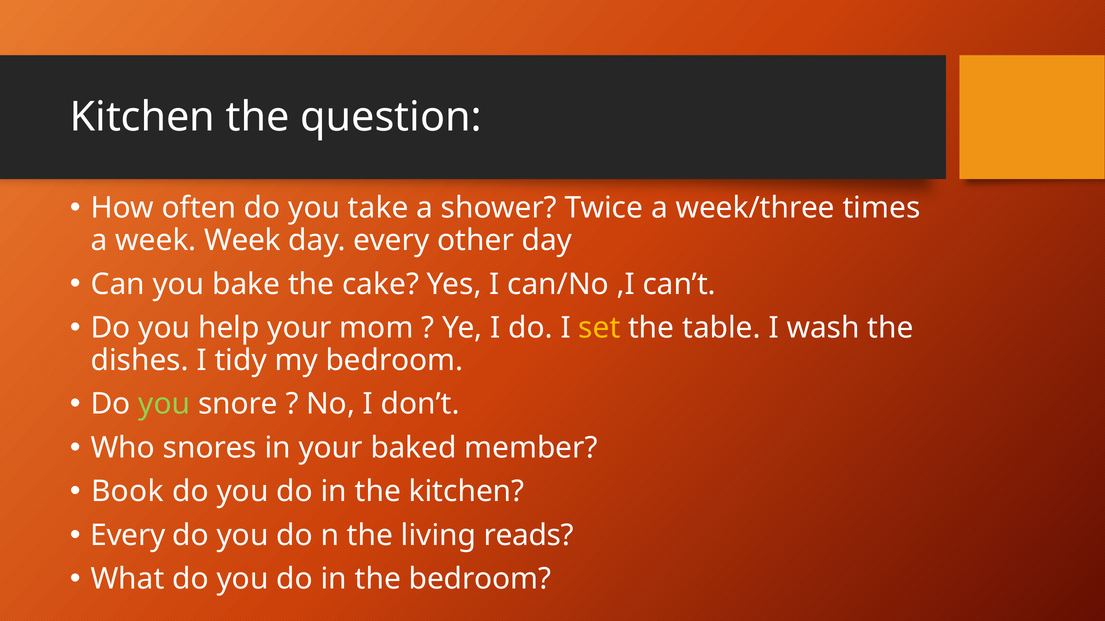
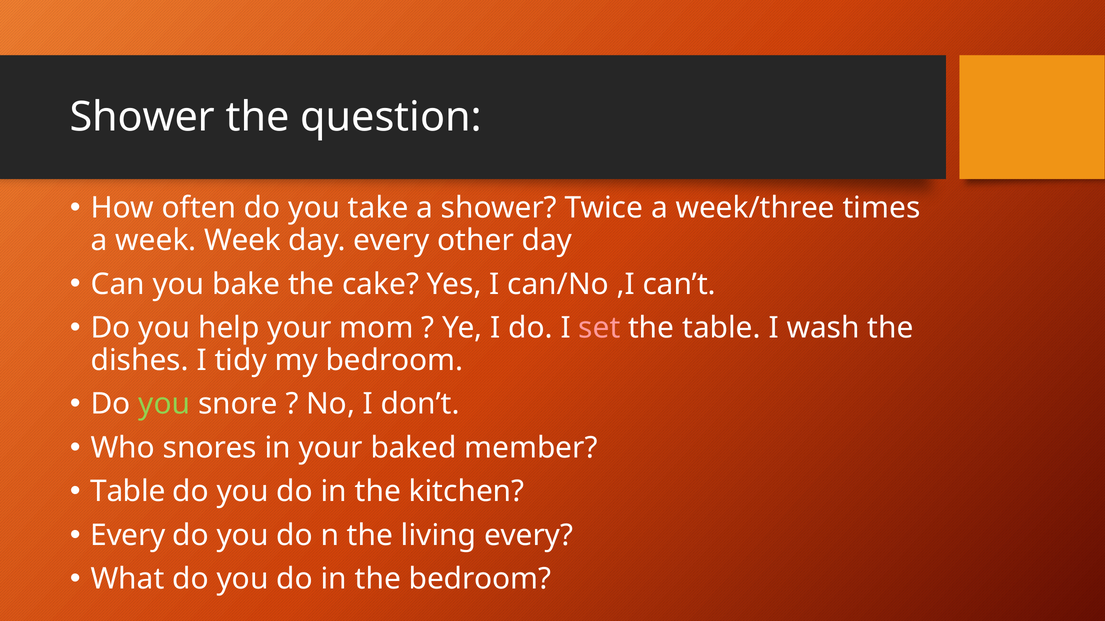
Kitchen at (142, 117): Kitchen -> Shower
set colour: yellow -> pink
Book at (127, 492): Book -> Table
living reads: reads -> every
